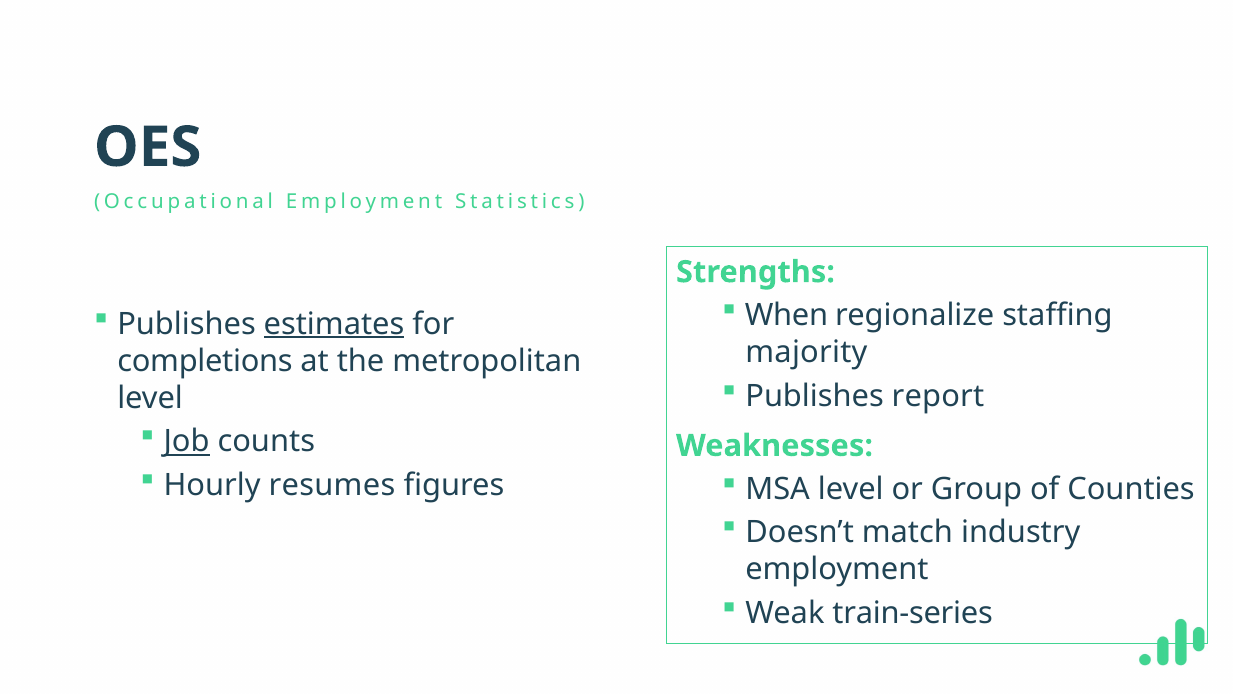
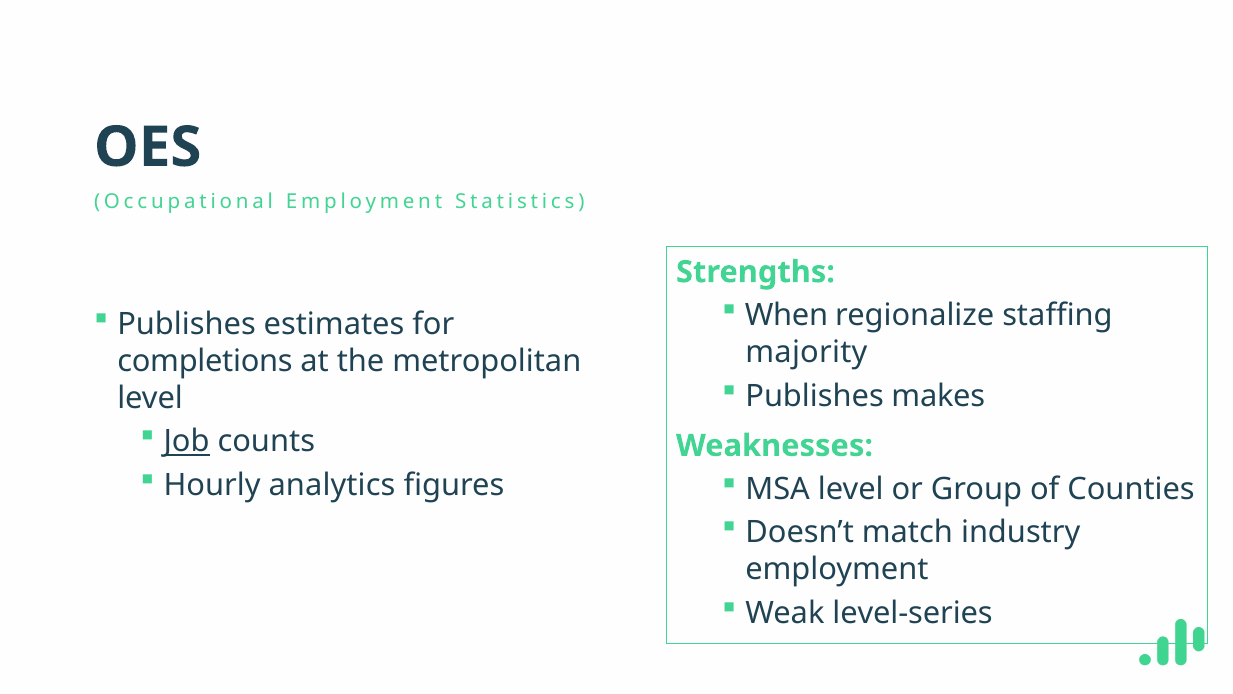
estimates underline: present -> none
report: report -> makes
resumes: resumes -> analytics
train-series: train-series -> level-series
